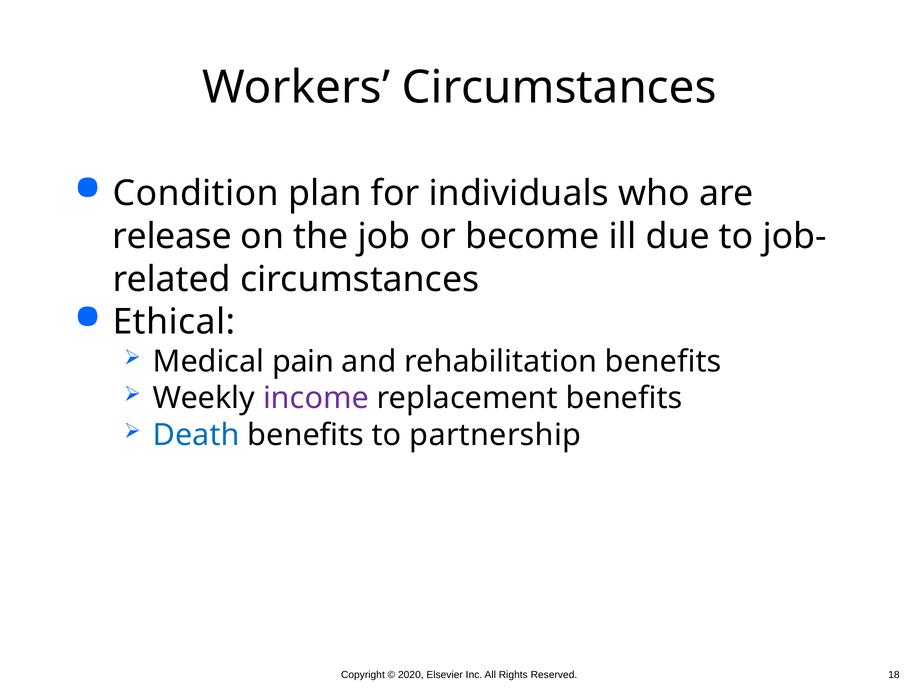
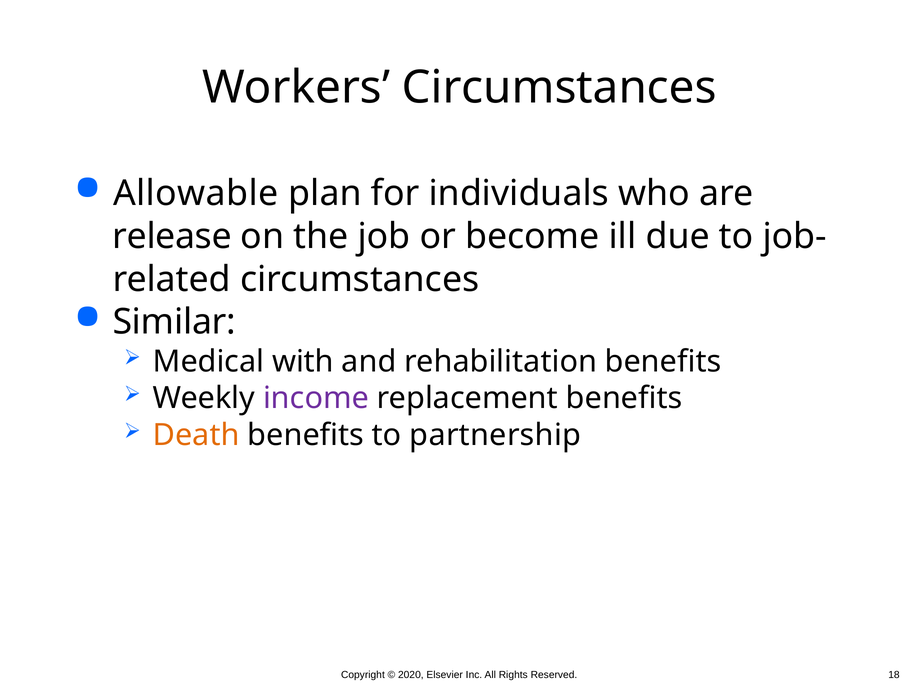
Condition: Condition -> Allowable
Ethical: Ethical -> Similar
pain: pain -> with
Death colour: blue -> orange
